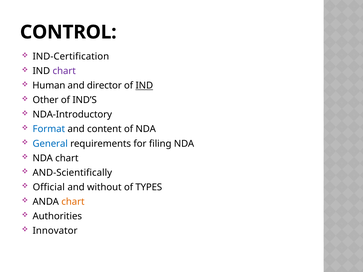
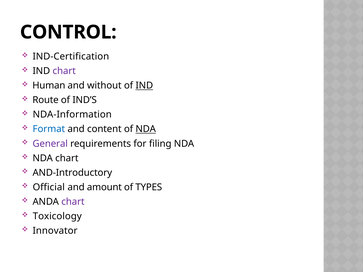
director: director -> without
Other: Other -> Route
NDA-Introductory: NDA-Introductory -> NDA-Information
NDA at (146, 129) underline: none -> present
General colour: blue -> purple
AND-Scientifically: AND-Scientifically -> AND-Introductory
without: without -> amount
chart at (73, 202) colour: orange -> purple
Authorities: Authorities -> Toxicology
